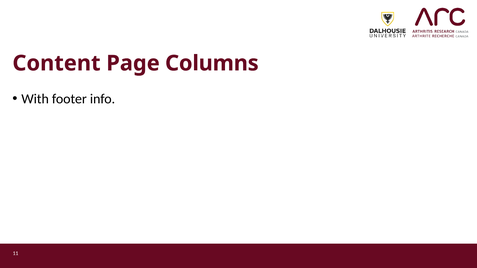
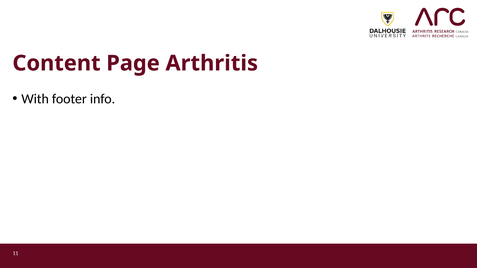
Columns: Columns -> Arthritis
